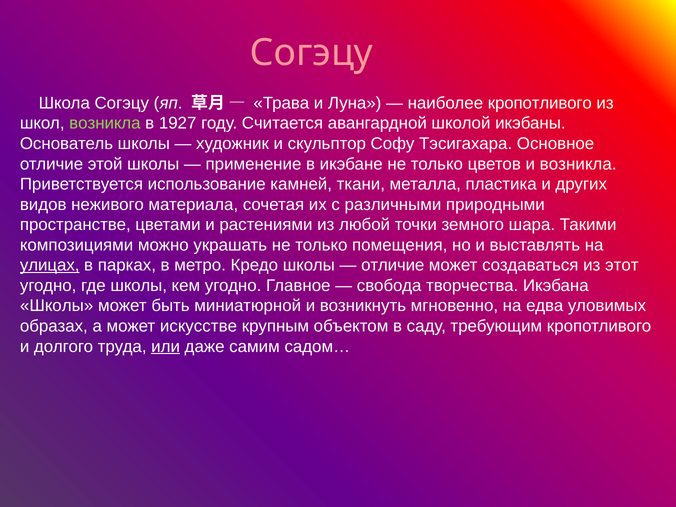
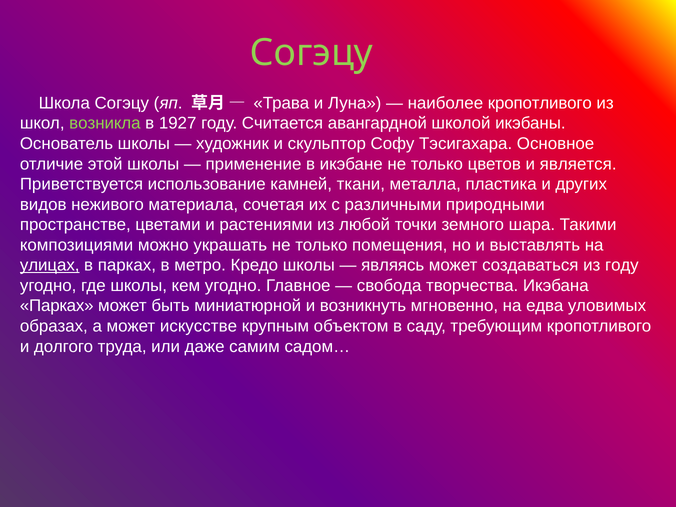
Согэцу at (311, 53) colour: pink -> light green
и возникла: возникла -> является
отличие at (393, 265): отличие -> являясь
из этот: этот -> году
Школы at (57, 306): Школы -> Парках
или underline: present -> none
